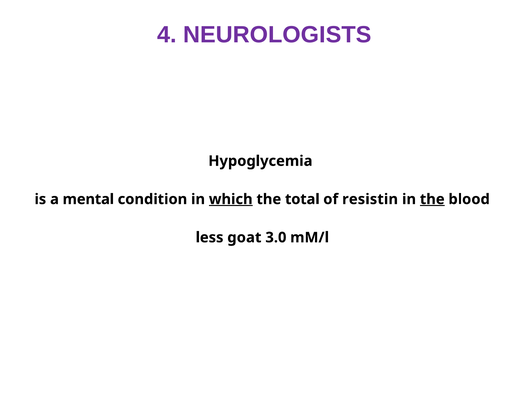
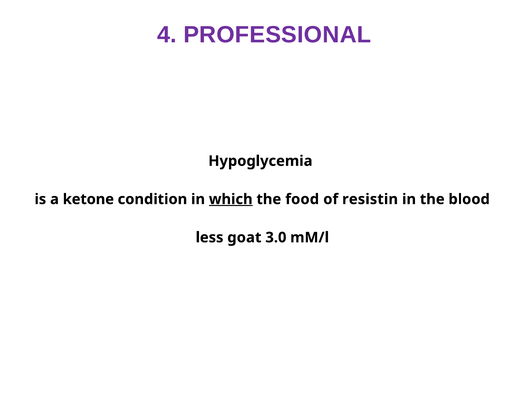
NEUROLOGISTS: NEUROLOGISTS -> PROFESSIONAL
mental: mental -> ketone
total: total -> food
the at (432, 199) underline: present -> none
